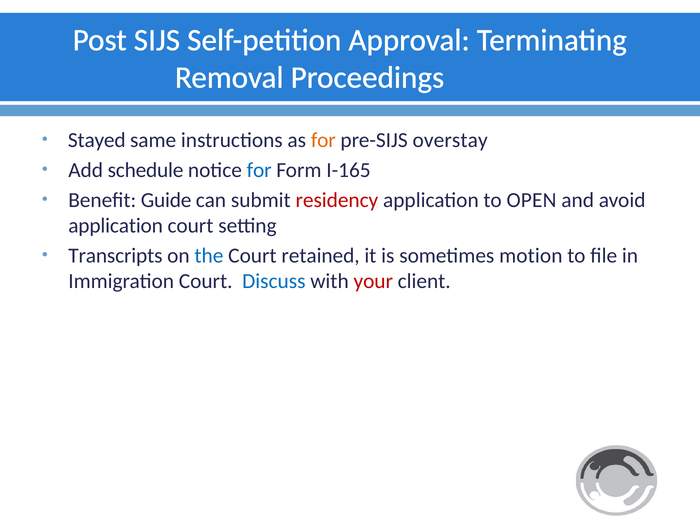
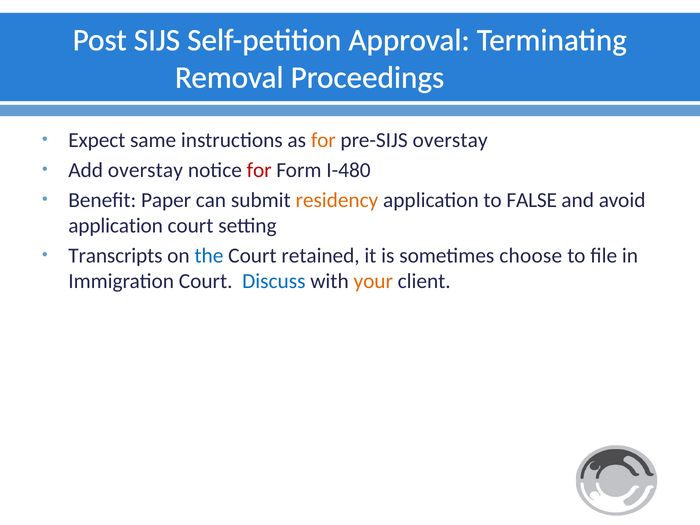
Stayed: Stayed -> Expect
Add schedule: schedule -> overstay
for at (259, 170) colour: blue -> red
I-165: I-165 -> I-480
Guide: Guide -> Paper
residency colour: red -> orange
OPEN: OPEN -> FALSE
motion: motion -> choose
your colour: red -> orange
